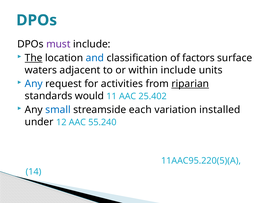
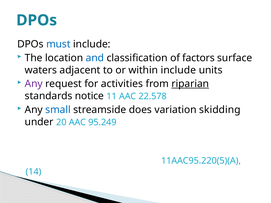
must colour: purple -> blue
The underline: present -> none
Any at (34, 84) colour: blue -> purple
would: would -> notice
25.402: 25.402 -> 22.578
each: each -> does
installed: installed -> skidding
12: 12 -> 20
55.240: 55.240 -> 95.249
